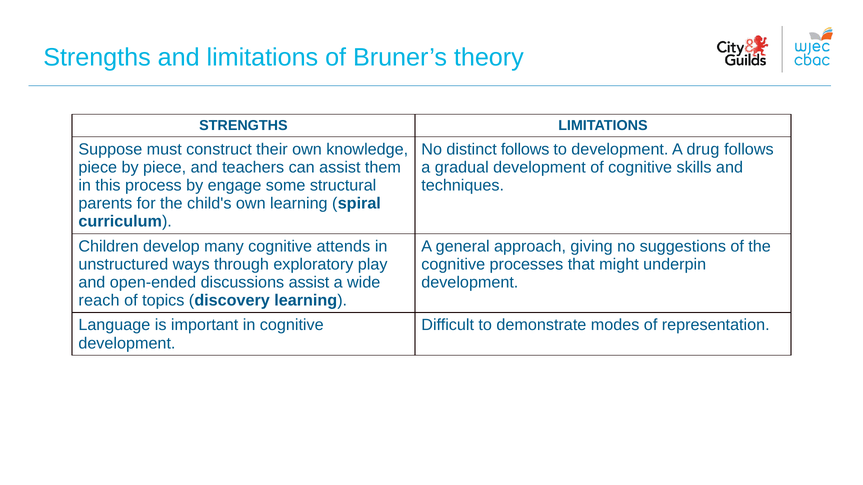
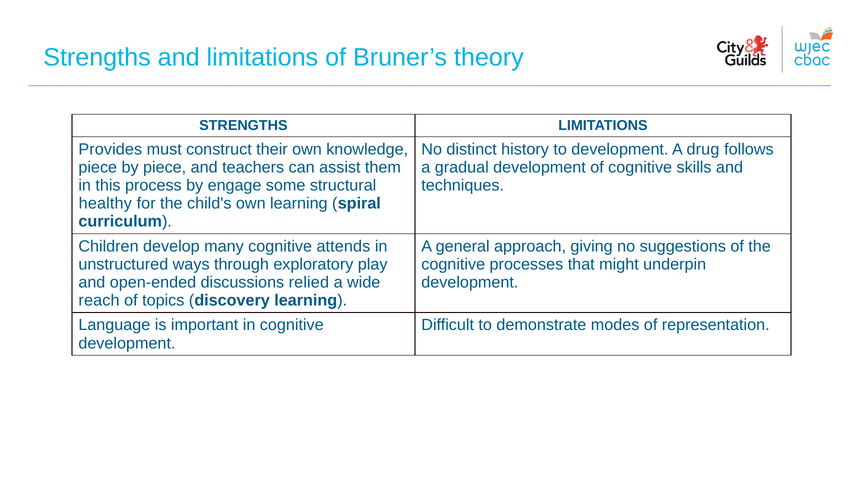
Suppose: Suppose -> Provides
distinct follows: follows -> history
parents: parents -> healthy
discussions assist: assist -> relied
